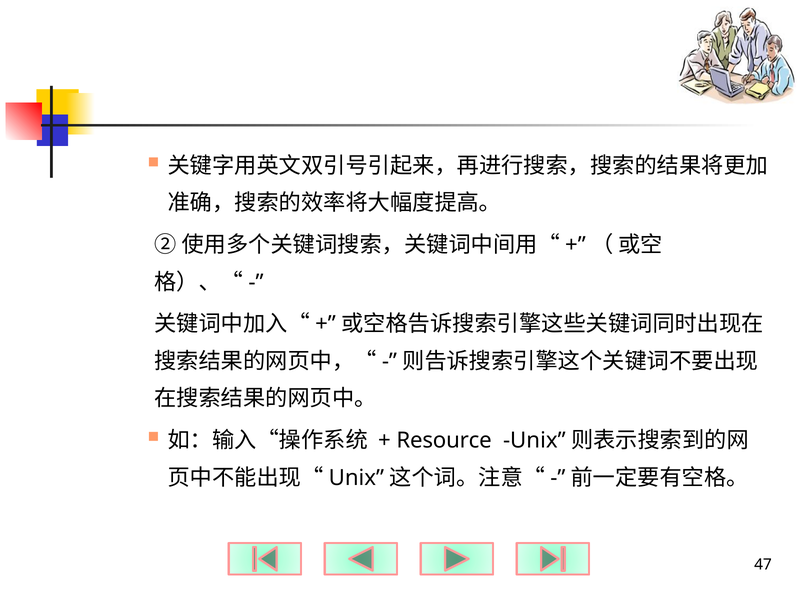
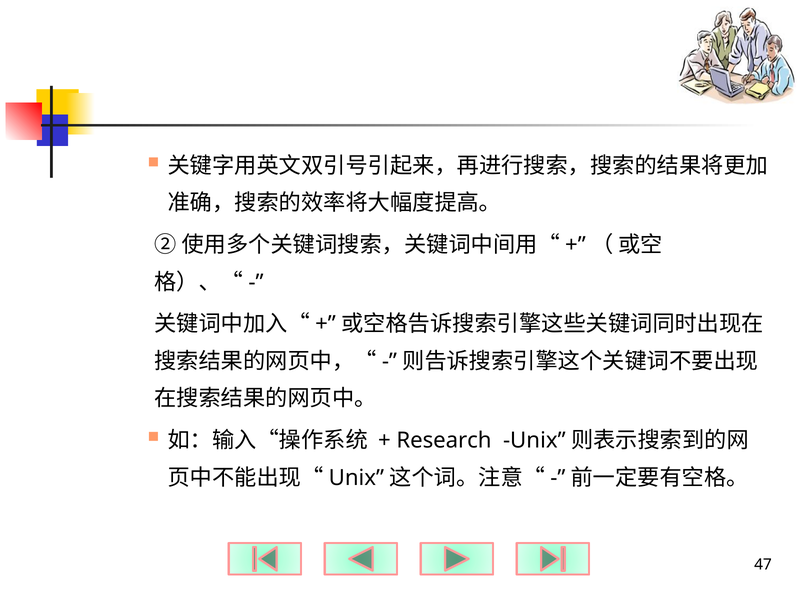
Resource: Resource -> Research
